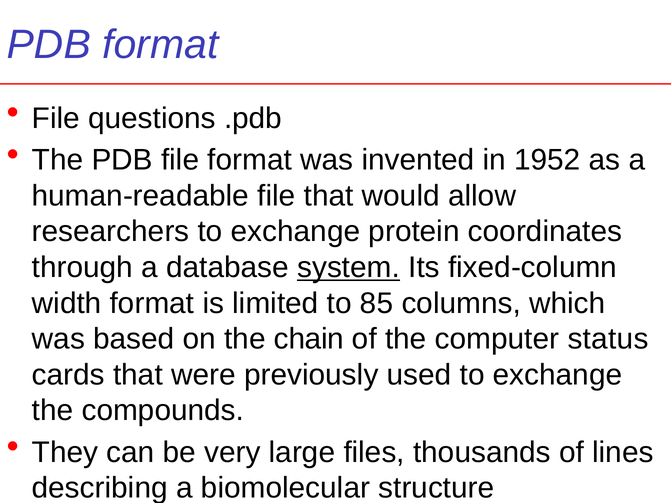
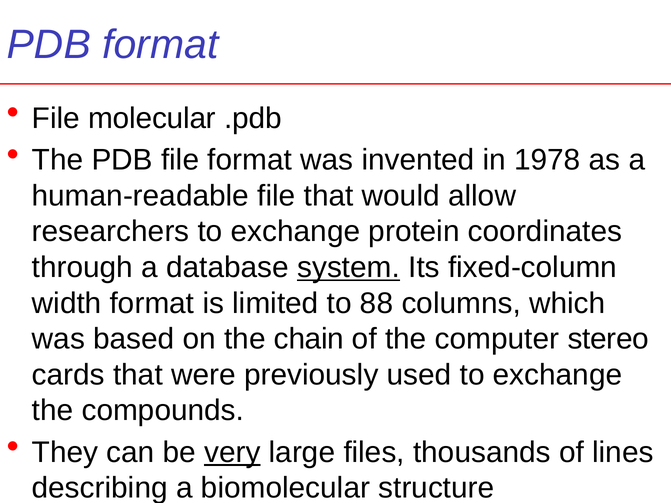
questions: questions -> molecular
1952: 1952 -> 1978
85: 85 -> 88
status: status -> stereo
very underline: none -> present
